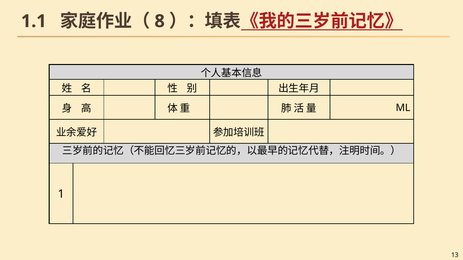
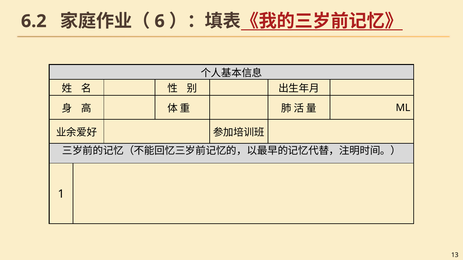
1.1: 1.1 -> 6.2
8: 8 -> 6
